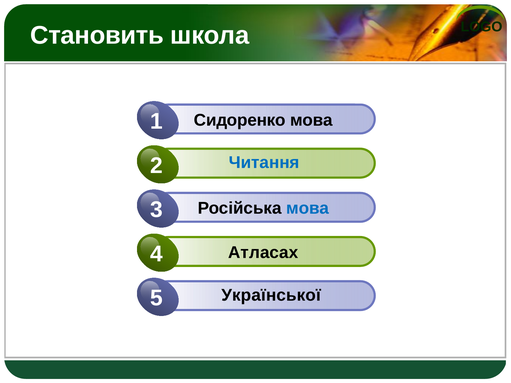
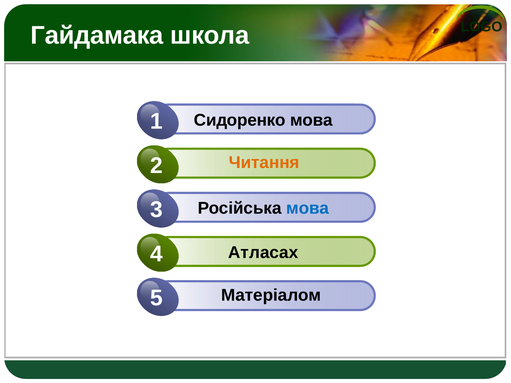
Становить: Становить -> Гайдамака
Читання colour: blue -> orange
Української: Української -> Матеріалом
